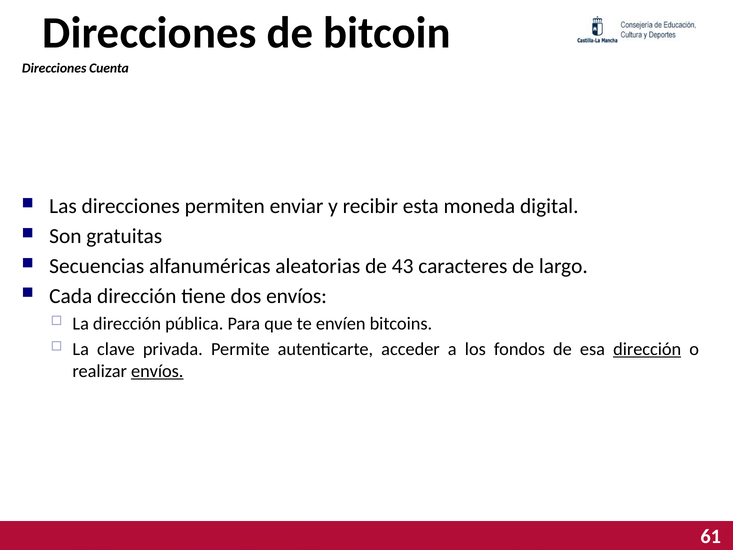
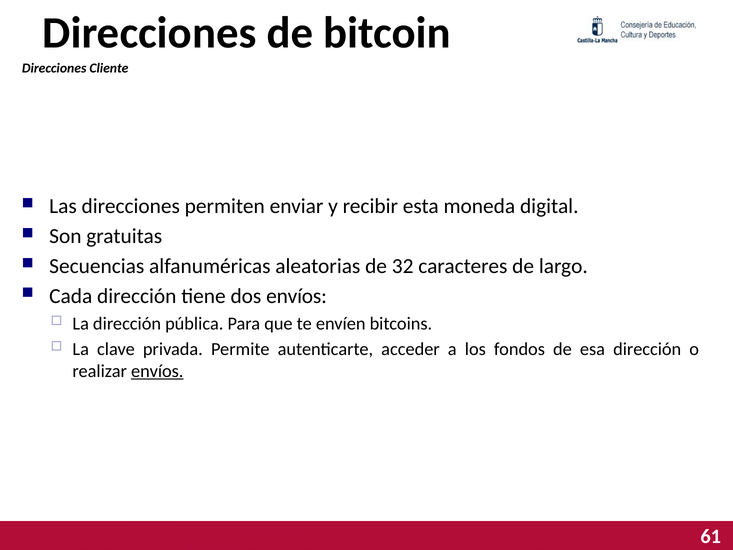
Cuenta: Cuenta -> Cliente
43: 43 -> 32
dirección at (647, 349) underline: present -> none
